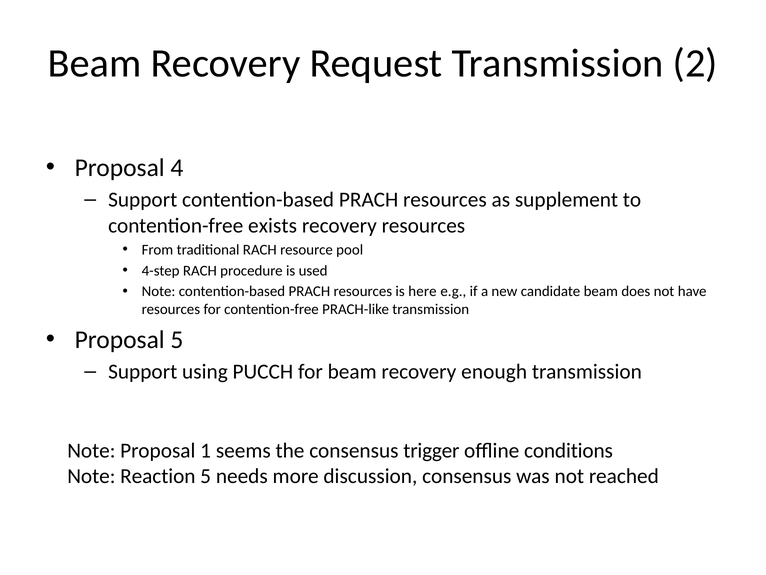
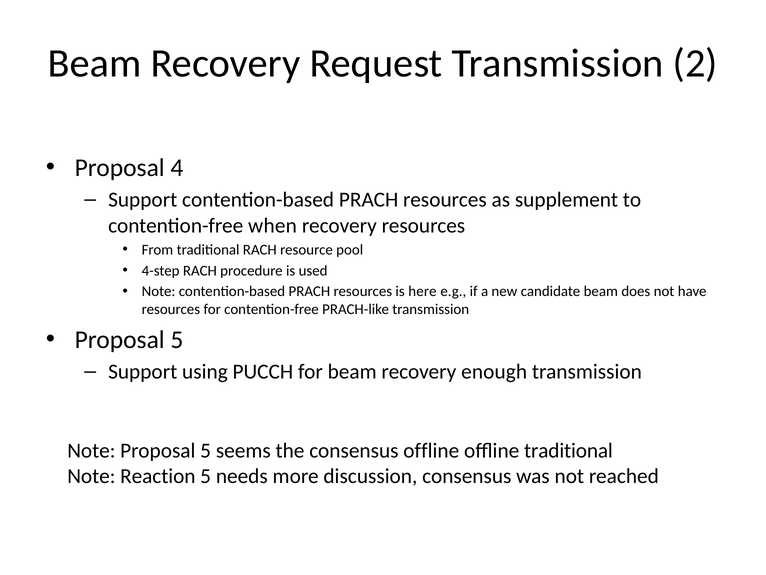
exists: exists -> when
Note Proposal 1: 1 -> 5
consensus trigger: trigger -> offline
offline conditions: conditions -> traditional
